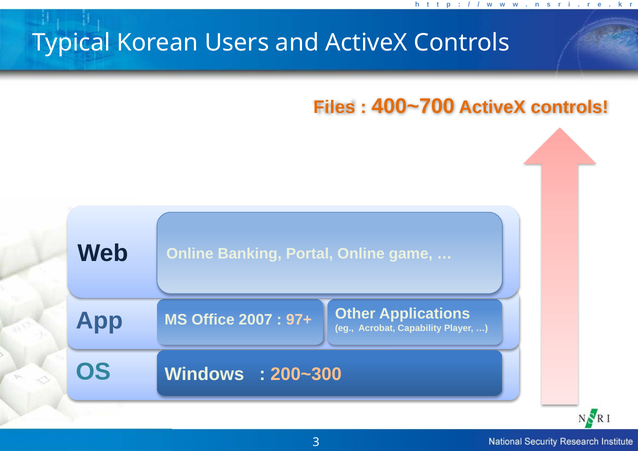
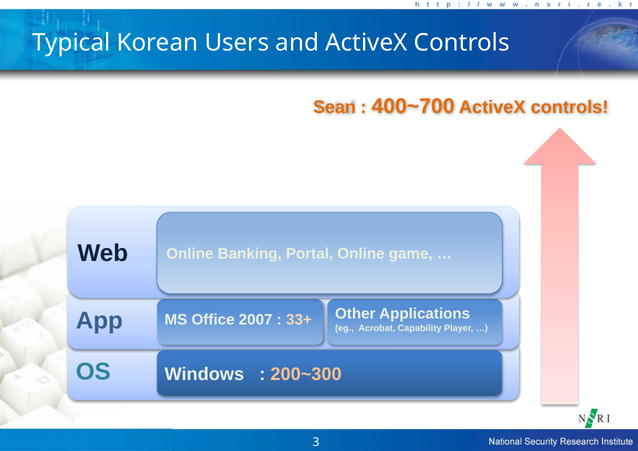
Files: Files -> Sean
97+: 97+ -> 33+
